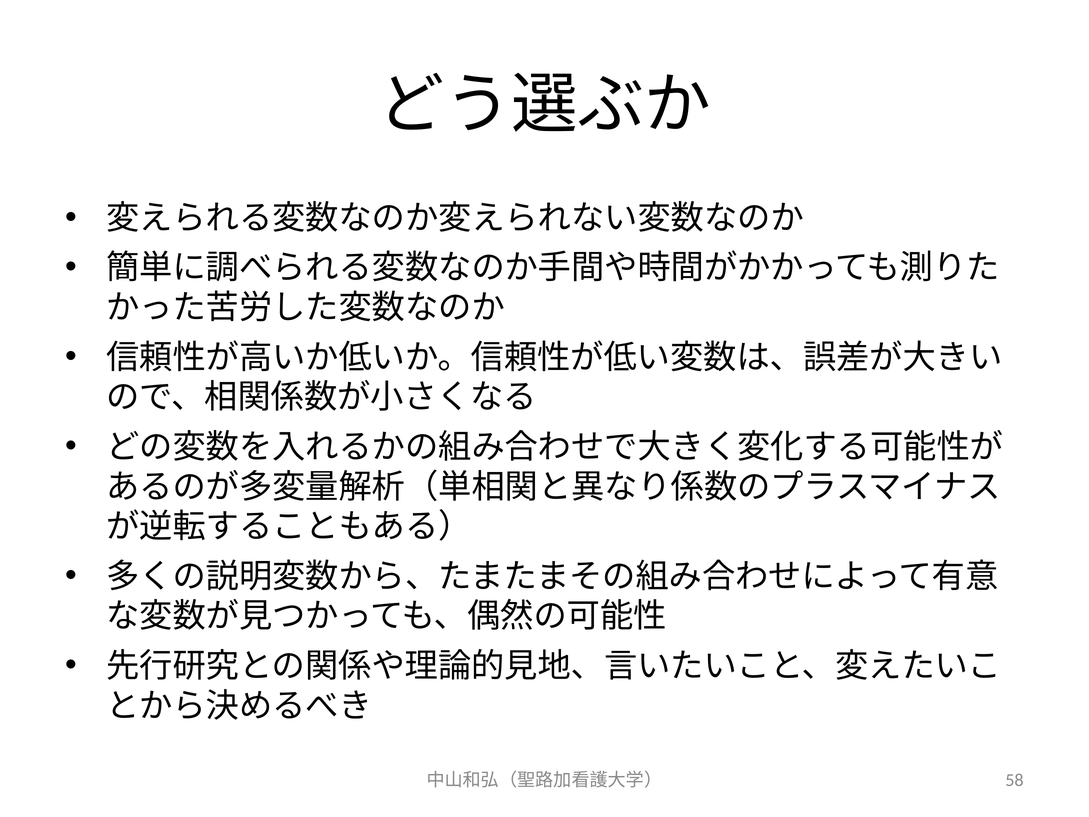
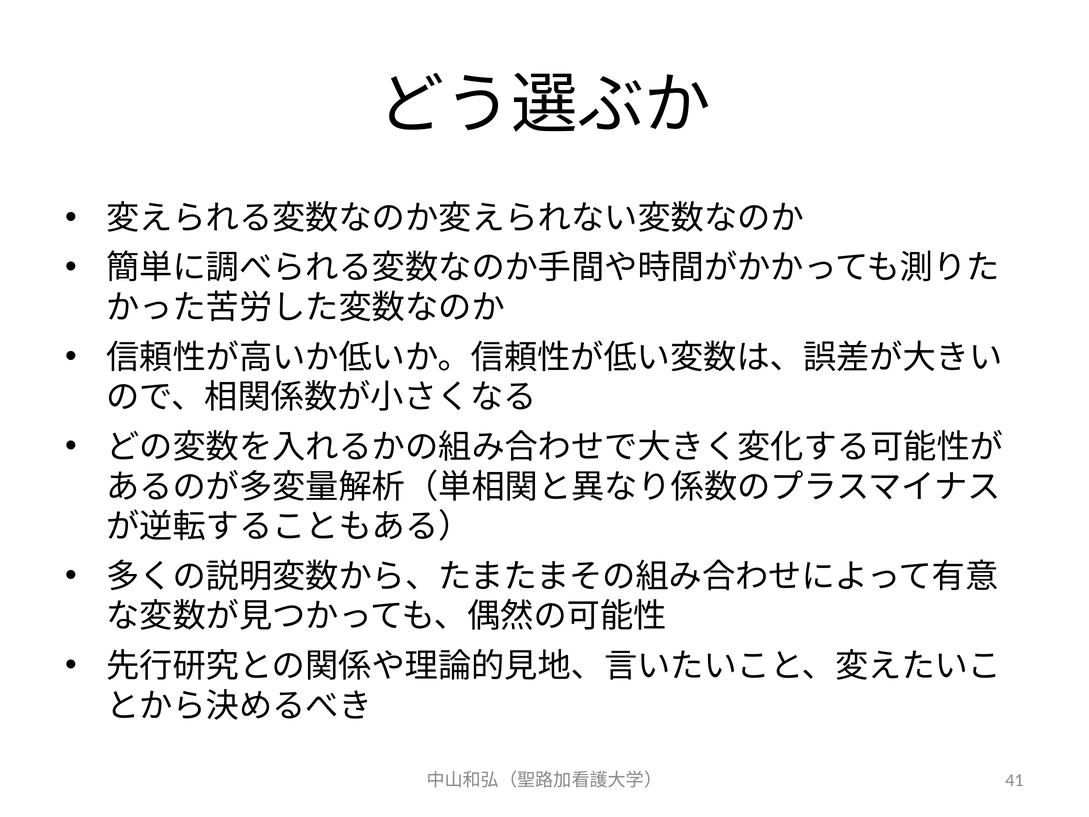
58: 58 -> 41
